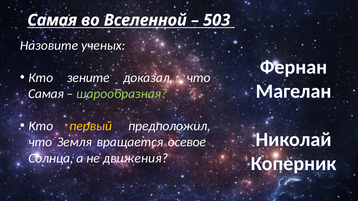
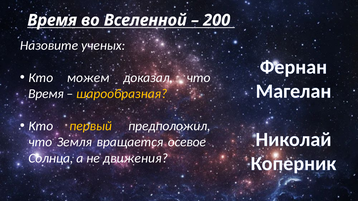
Самая at (52, 20): Самая -> Время
503: 503 -> 200
зените: зените -> можем
Самая at (46, 94): Самая -> Время
шарообразная colour: light green -> yellow
